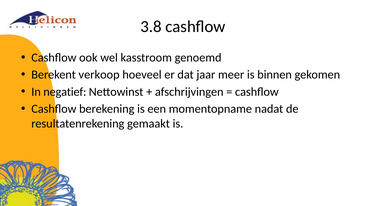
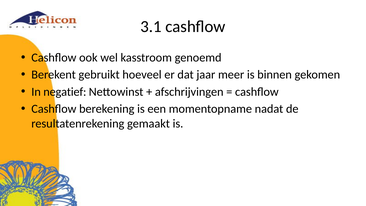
3.8: 3.8 -> 3.1
verkoop: verkoop -> gebruikt
